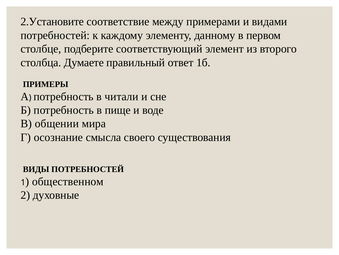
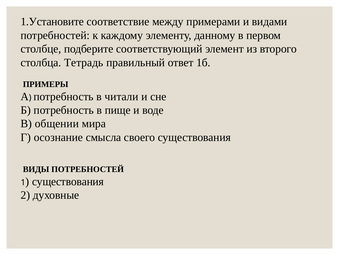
2.Установите: 2.Установите -> 1.Установите
Думаете: Думаете -> Тетрадь
общественном at (68, 181): общественном -> существования
